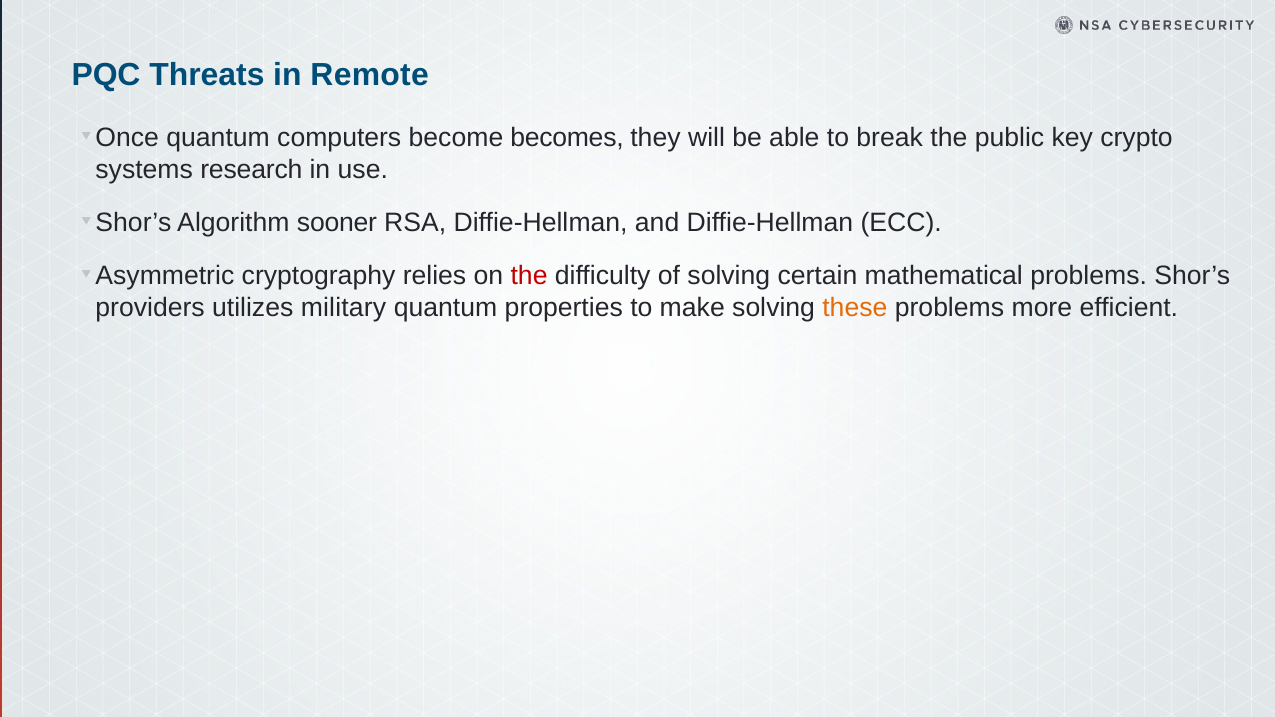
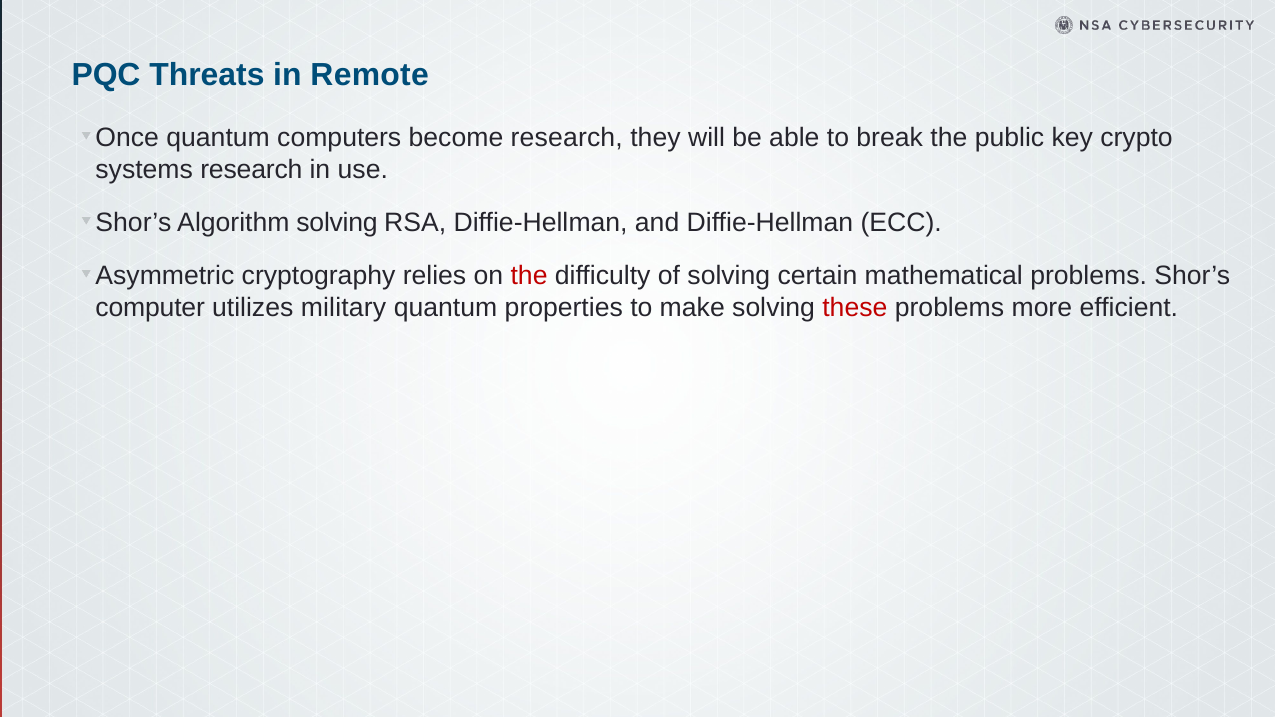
become becomes: becomes -> research
Algorithm sooner: sooner -> solving
providers: providers -> computer
these colour: orange -> red
